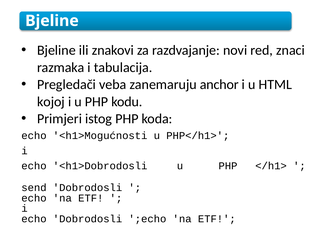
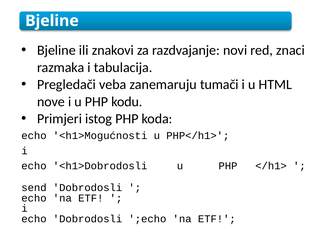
anchor: anchor -> tumači
kojoj: kojoj -> nove
